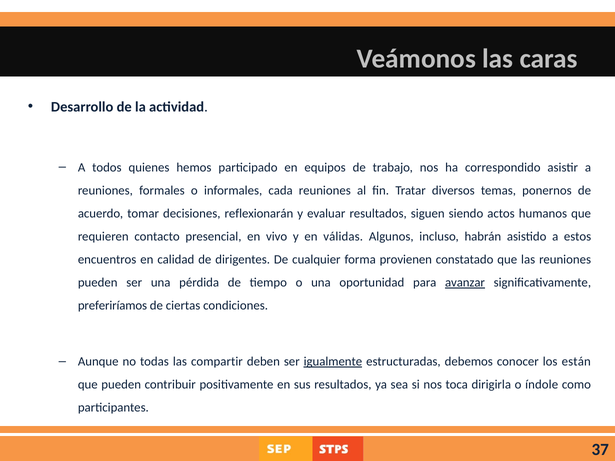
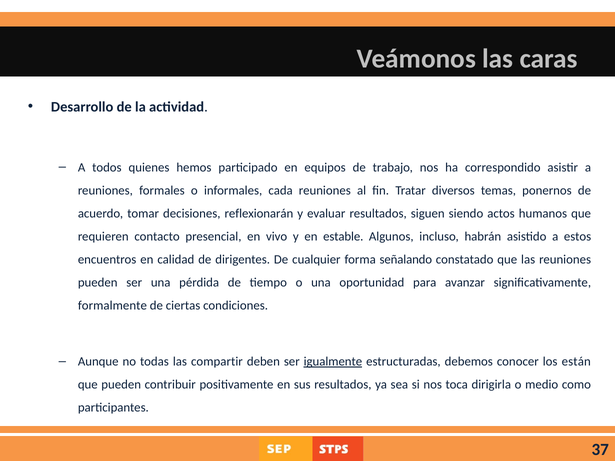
válidas: válidas -> estable
provienen: provienen -> señalando
avanzar underline: present -> none
preferiríamos: preferiríamos -> formalmente
índole: índole -> medio
